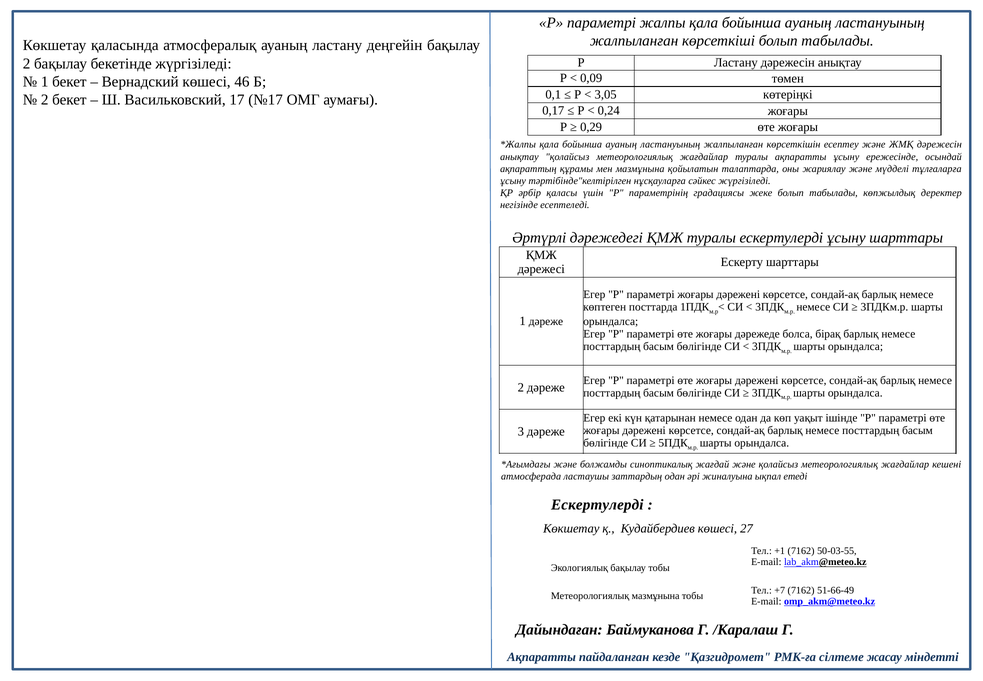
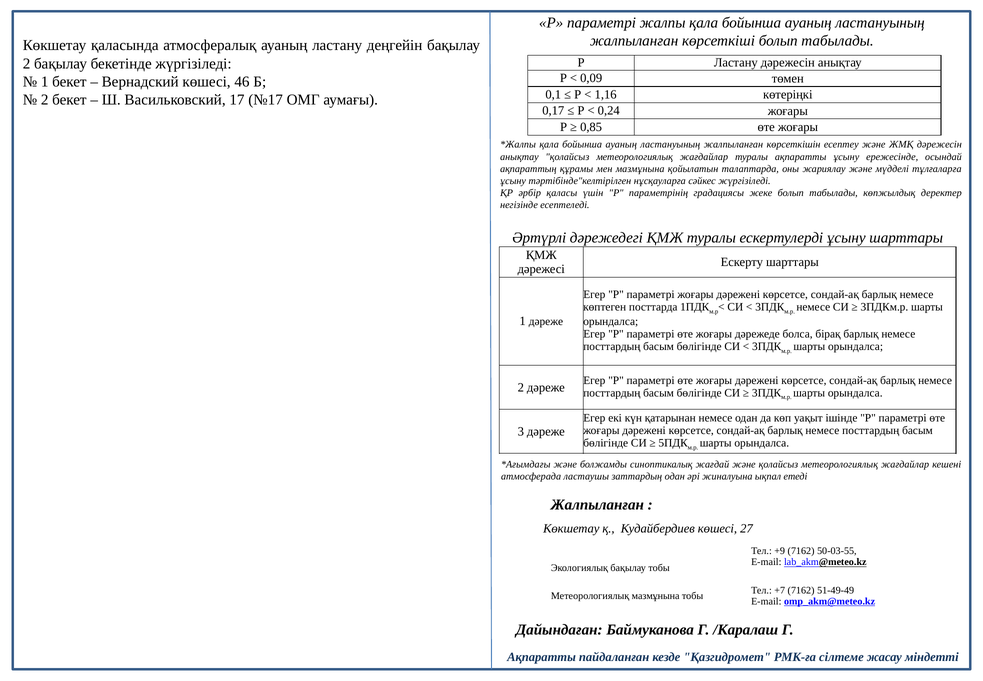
3,05: 3,05 -> 1,16
0,29: 0,29 -> 0,85
Ескертулерді at (597, 504): Ескертулерді -> Жалпыланған
+1: +1 -> +9
51-66-49: 51-66-49 -> 51-49-49
